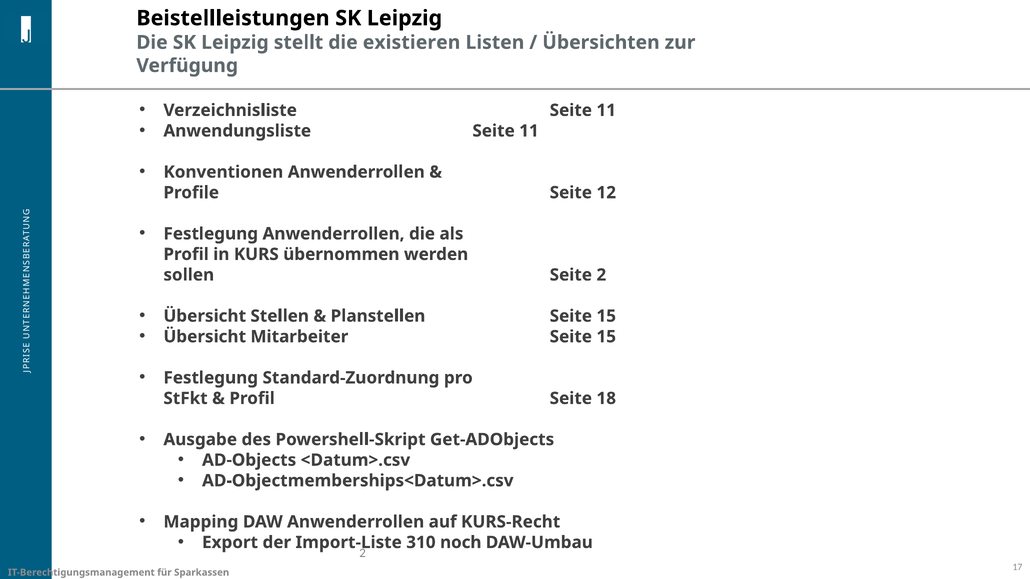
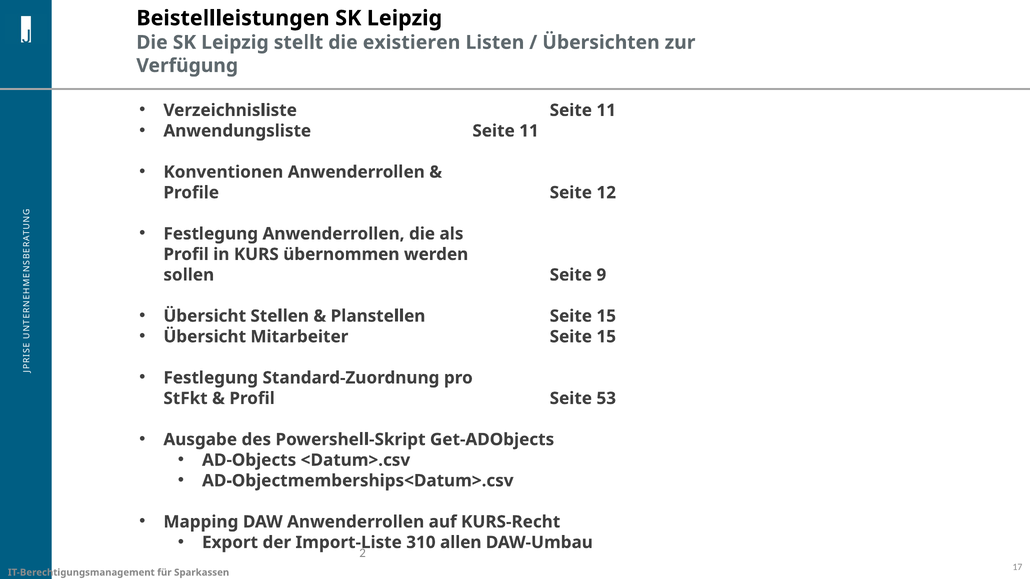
Seite 2: 2 -> 9
18: 18 -> 53
noch: noch -> allen
